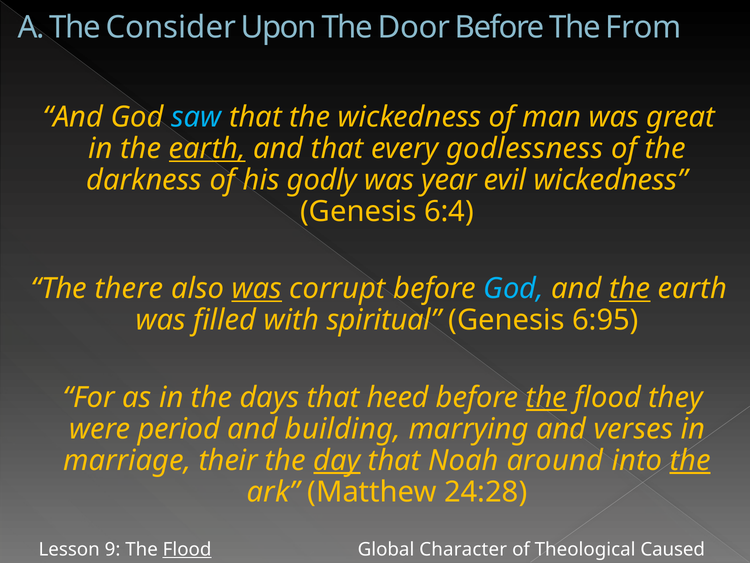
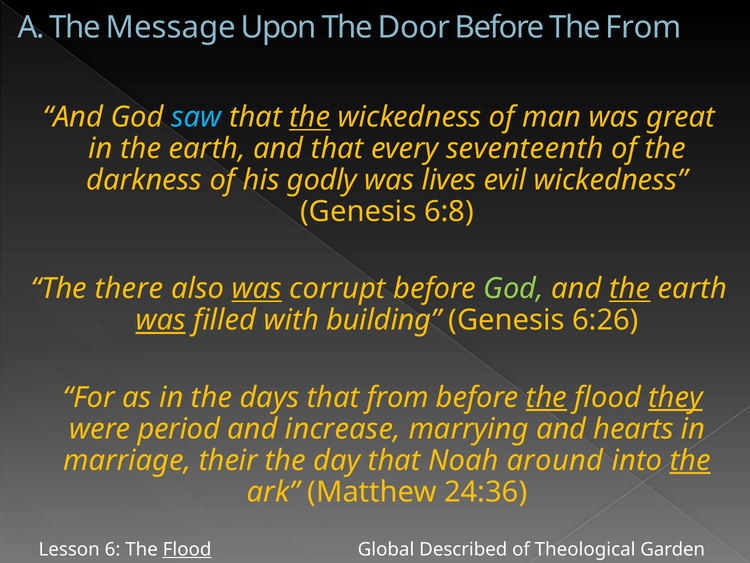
Consider: Consider -> Message
the at (310, 117) underline: none -> present
earth at (207, 148) underline: present -> none
godlessness: godlessness -> seventeenth
year: year -> lives
6:4: 6:4 -> 6:8
God at (514, 289) colour: light blue -> light green
was at (161, 320) underline: none -> present
spiritual: spiritual -> building
6:95: 6:95 -> 6:26
that heed: heed -> from
they underline: none -> present
building: building -> increase
verses: verses -> hearts
day underline: present -> none
24:28: 24:28 -> 24:36
9: 9 -> 6
Character: Character -> Described
Caused: Caused -> Garden
